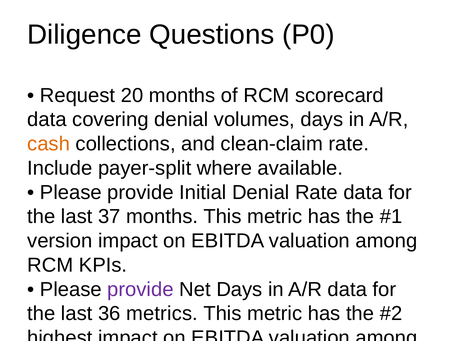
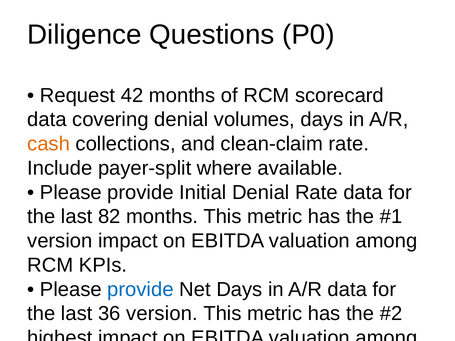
20: 20 -> 42
37: 37 -> 82
provide at (140, 290) colour: purple -> blue
36 metrics: metrics -> version
